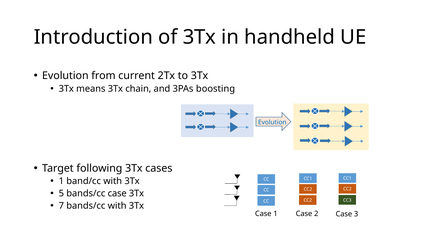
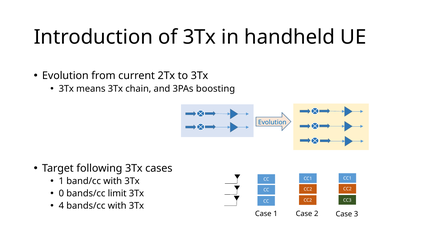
5: 5 -> 0
bands/cc case: case -> limit
7: 7 -> 4
